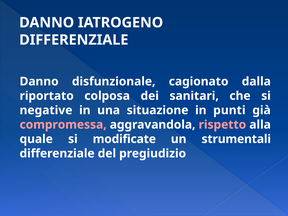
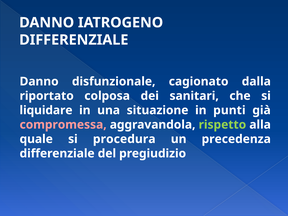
negative: negative -> liquidare
rispetto colour: pink -> light green
modificate: modificate -> procedura
strumentali: strumentali -> precedenza
